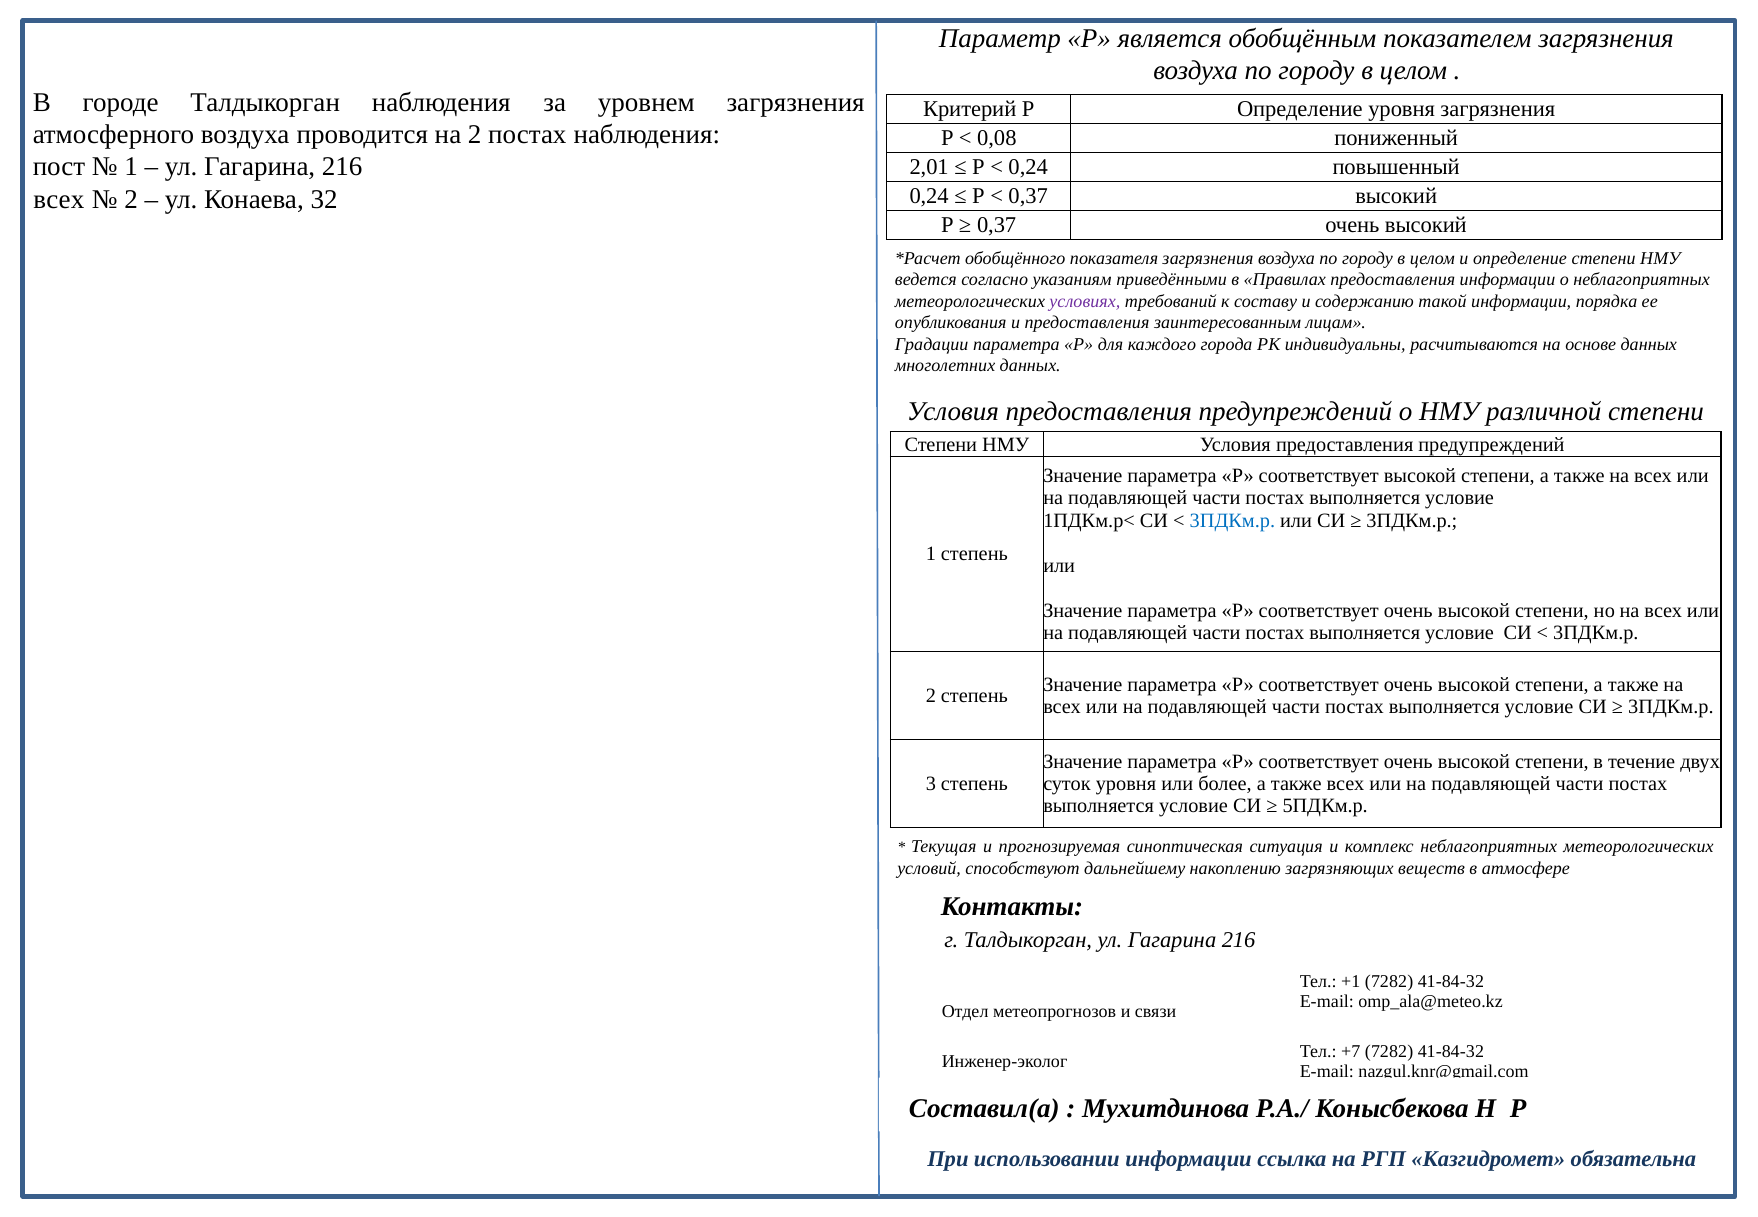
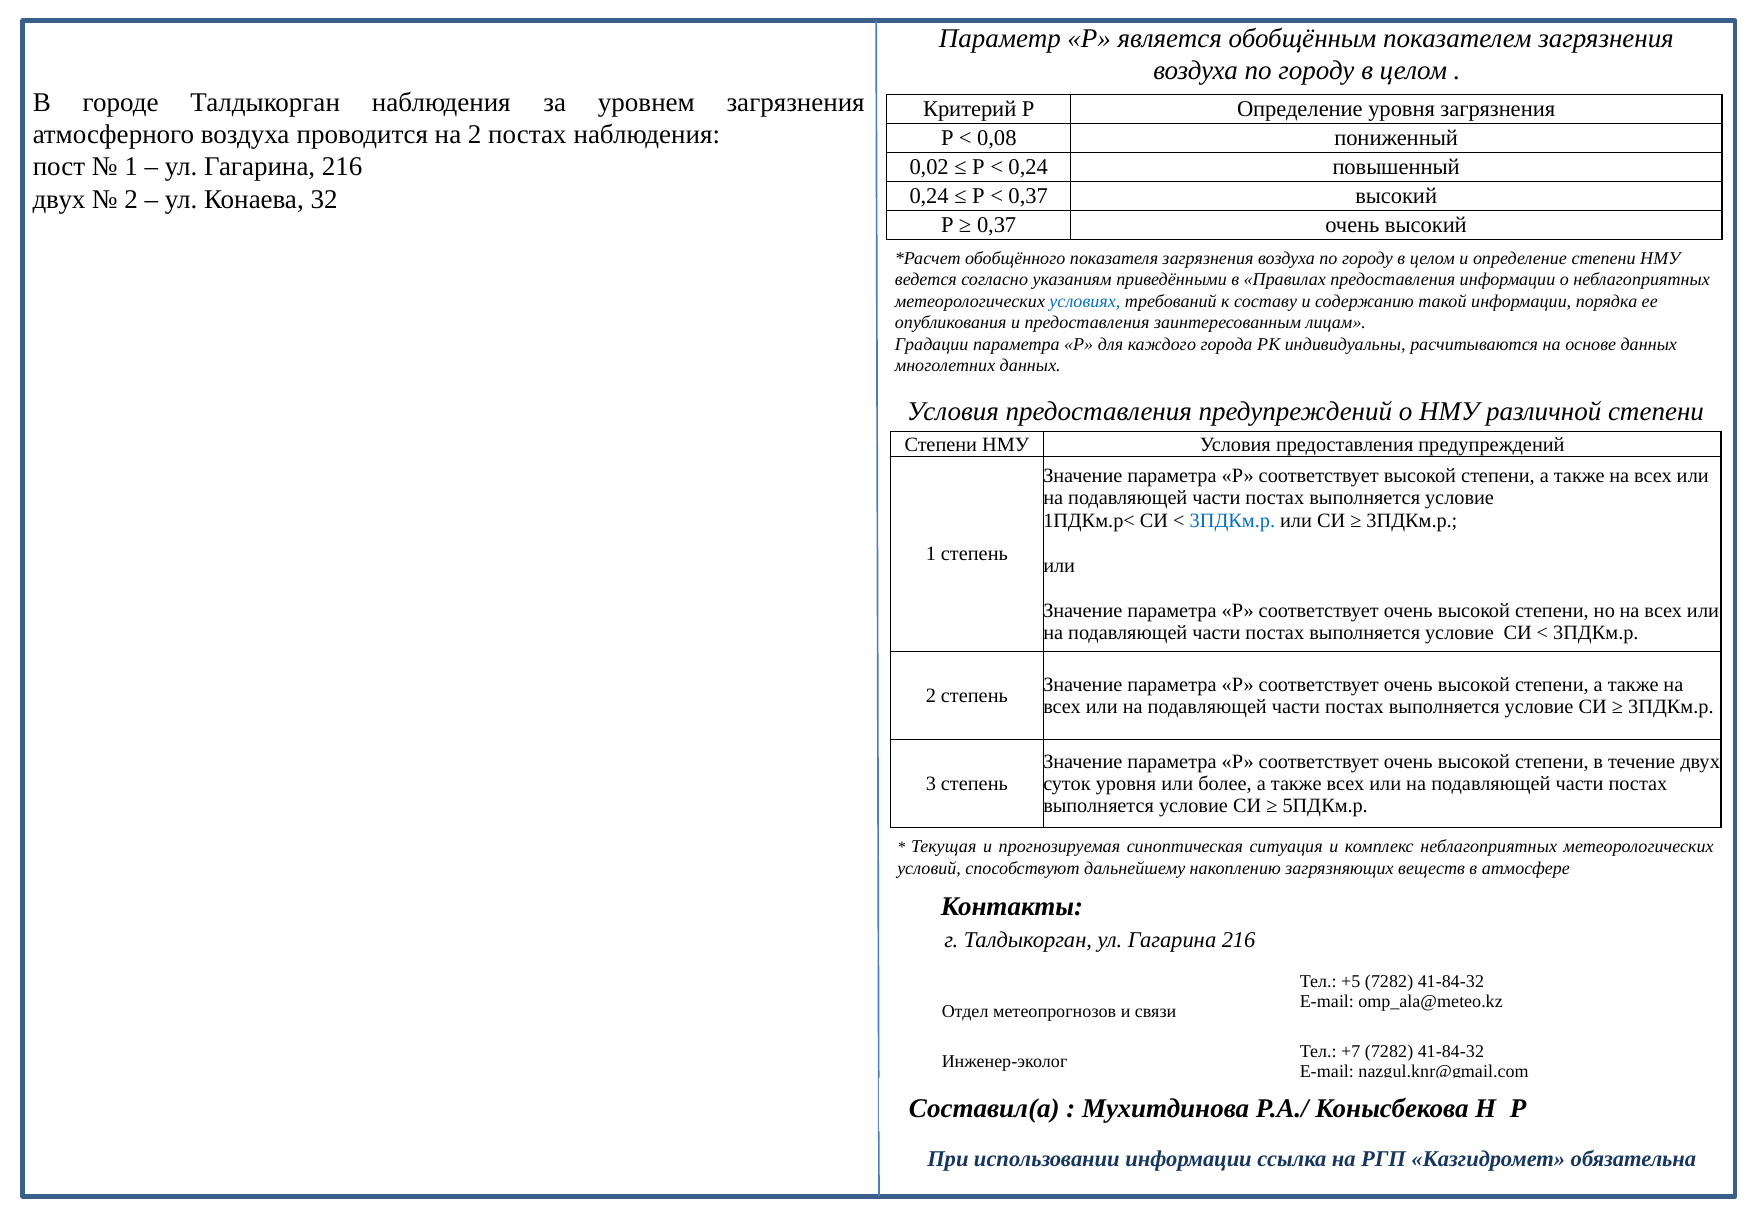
2,01: 2,01 -> 0,02
всех at (59, 199): всех -> двух
условиях colour: purple -> blue
+1: +1 -> +5
